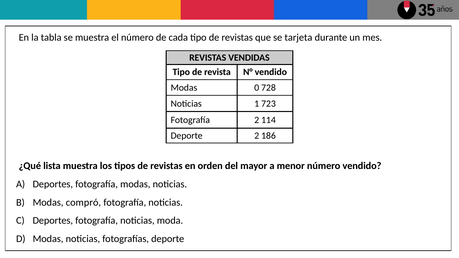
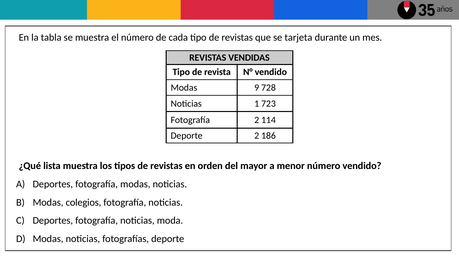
0: 0 -> 9
compró: compró -> colegios
